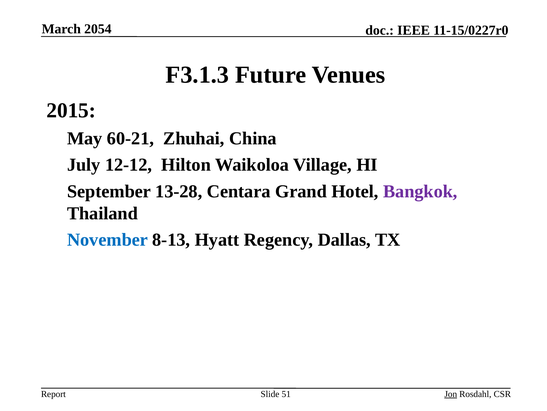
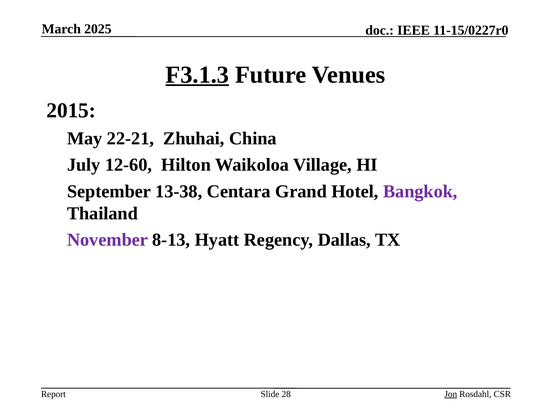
2054: 2054 -> 2025
F3.1.3 underline: none -> present
60-21: 60-21 -> 22-21
12-12: 12-12 -> 12-60
13-28: 13-28 -> 13-38
November colour: blue -> purple
51: 51 -> 28
